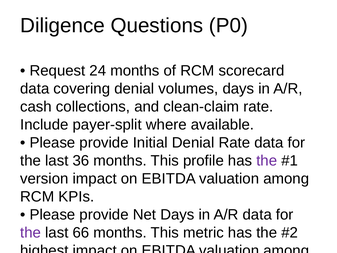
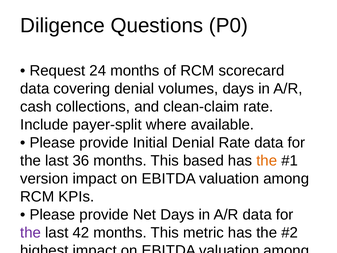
profile: profile -> based
the at (267, 161) colour: purple -> orange
66: 66 -> 42
